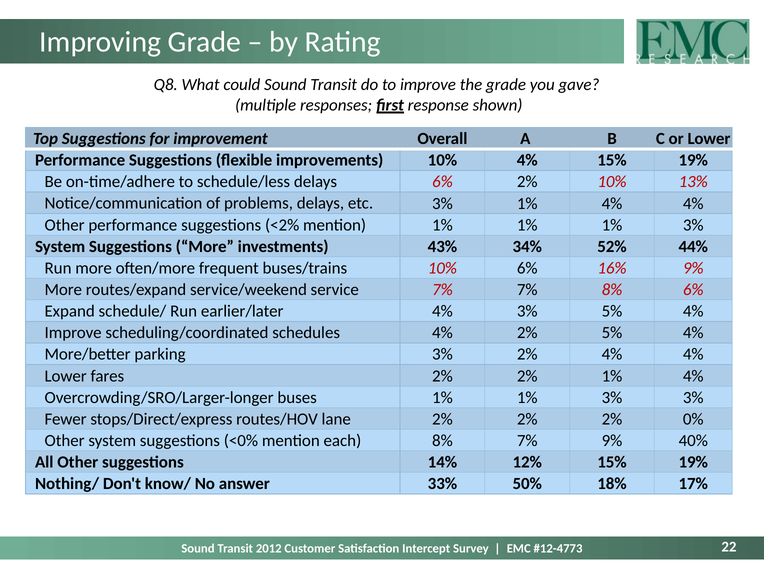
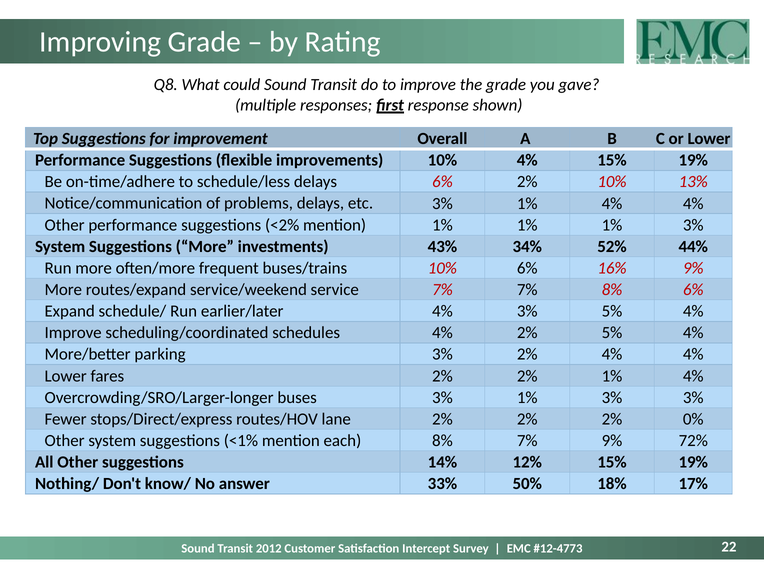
buses 1%: 1% -> 3%
<0%: <0% -> <1%
40%: 40% -> 72%
